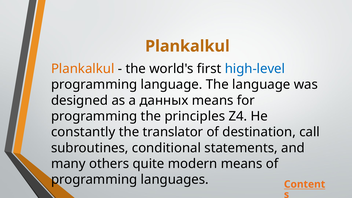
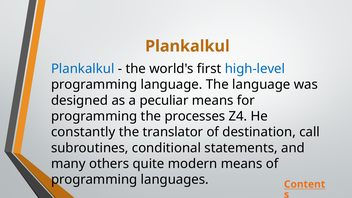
Plankalkul at (83, 69) colour: orange -> blue
данных: данных -> peculiar
principles: principles -> processes
